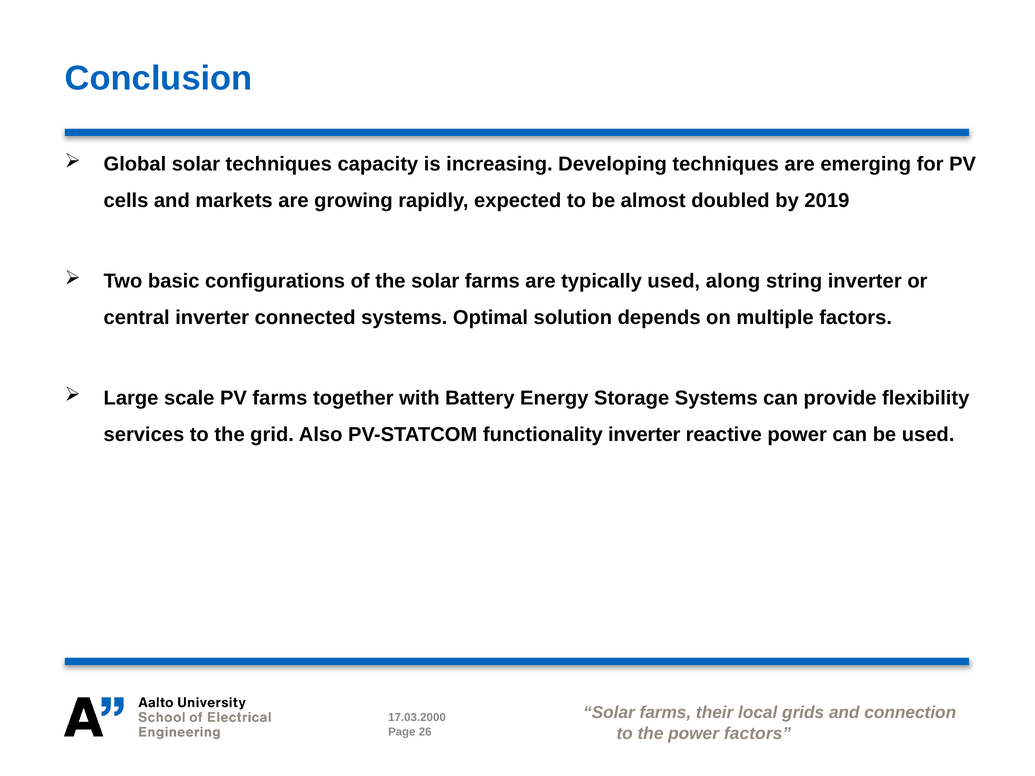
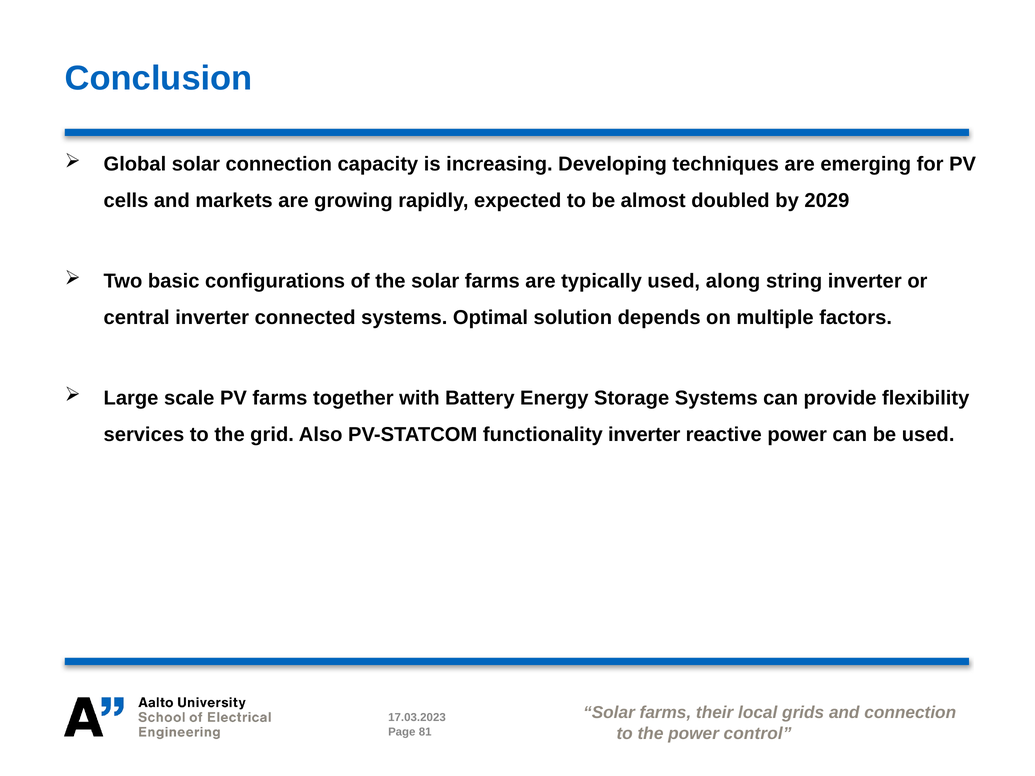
solar techniques: techniques -> connection
2019: 2019 -> 2029
17.03.2000: 17.03.2000 -> 17.03.2023
power factors: factors -> control
26: 26 -> 81
